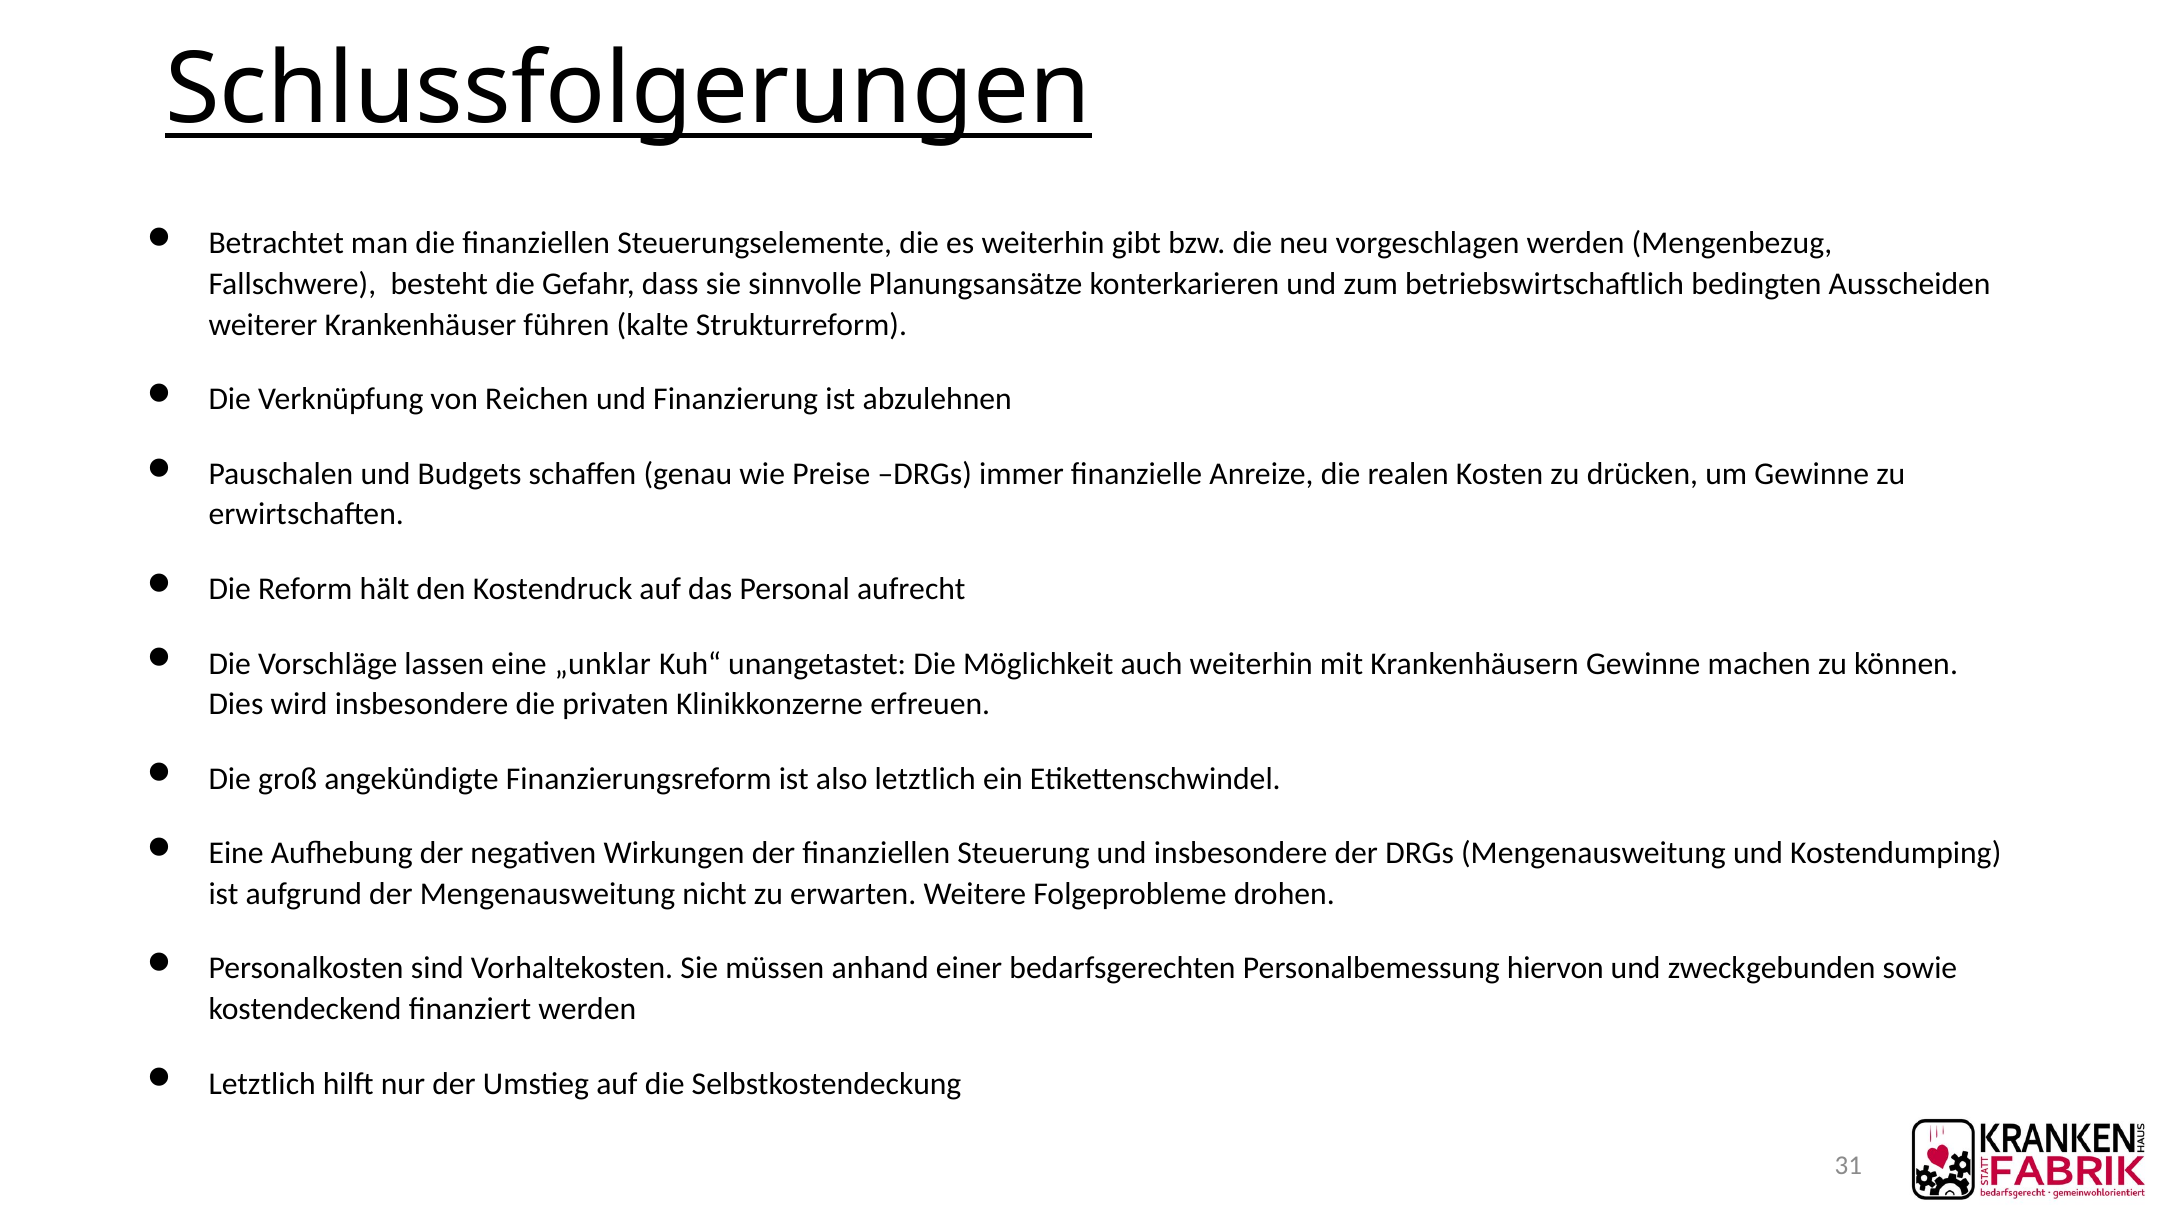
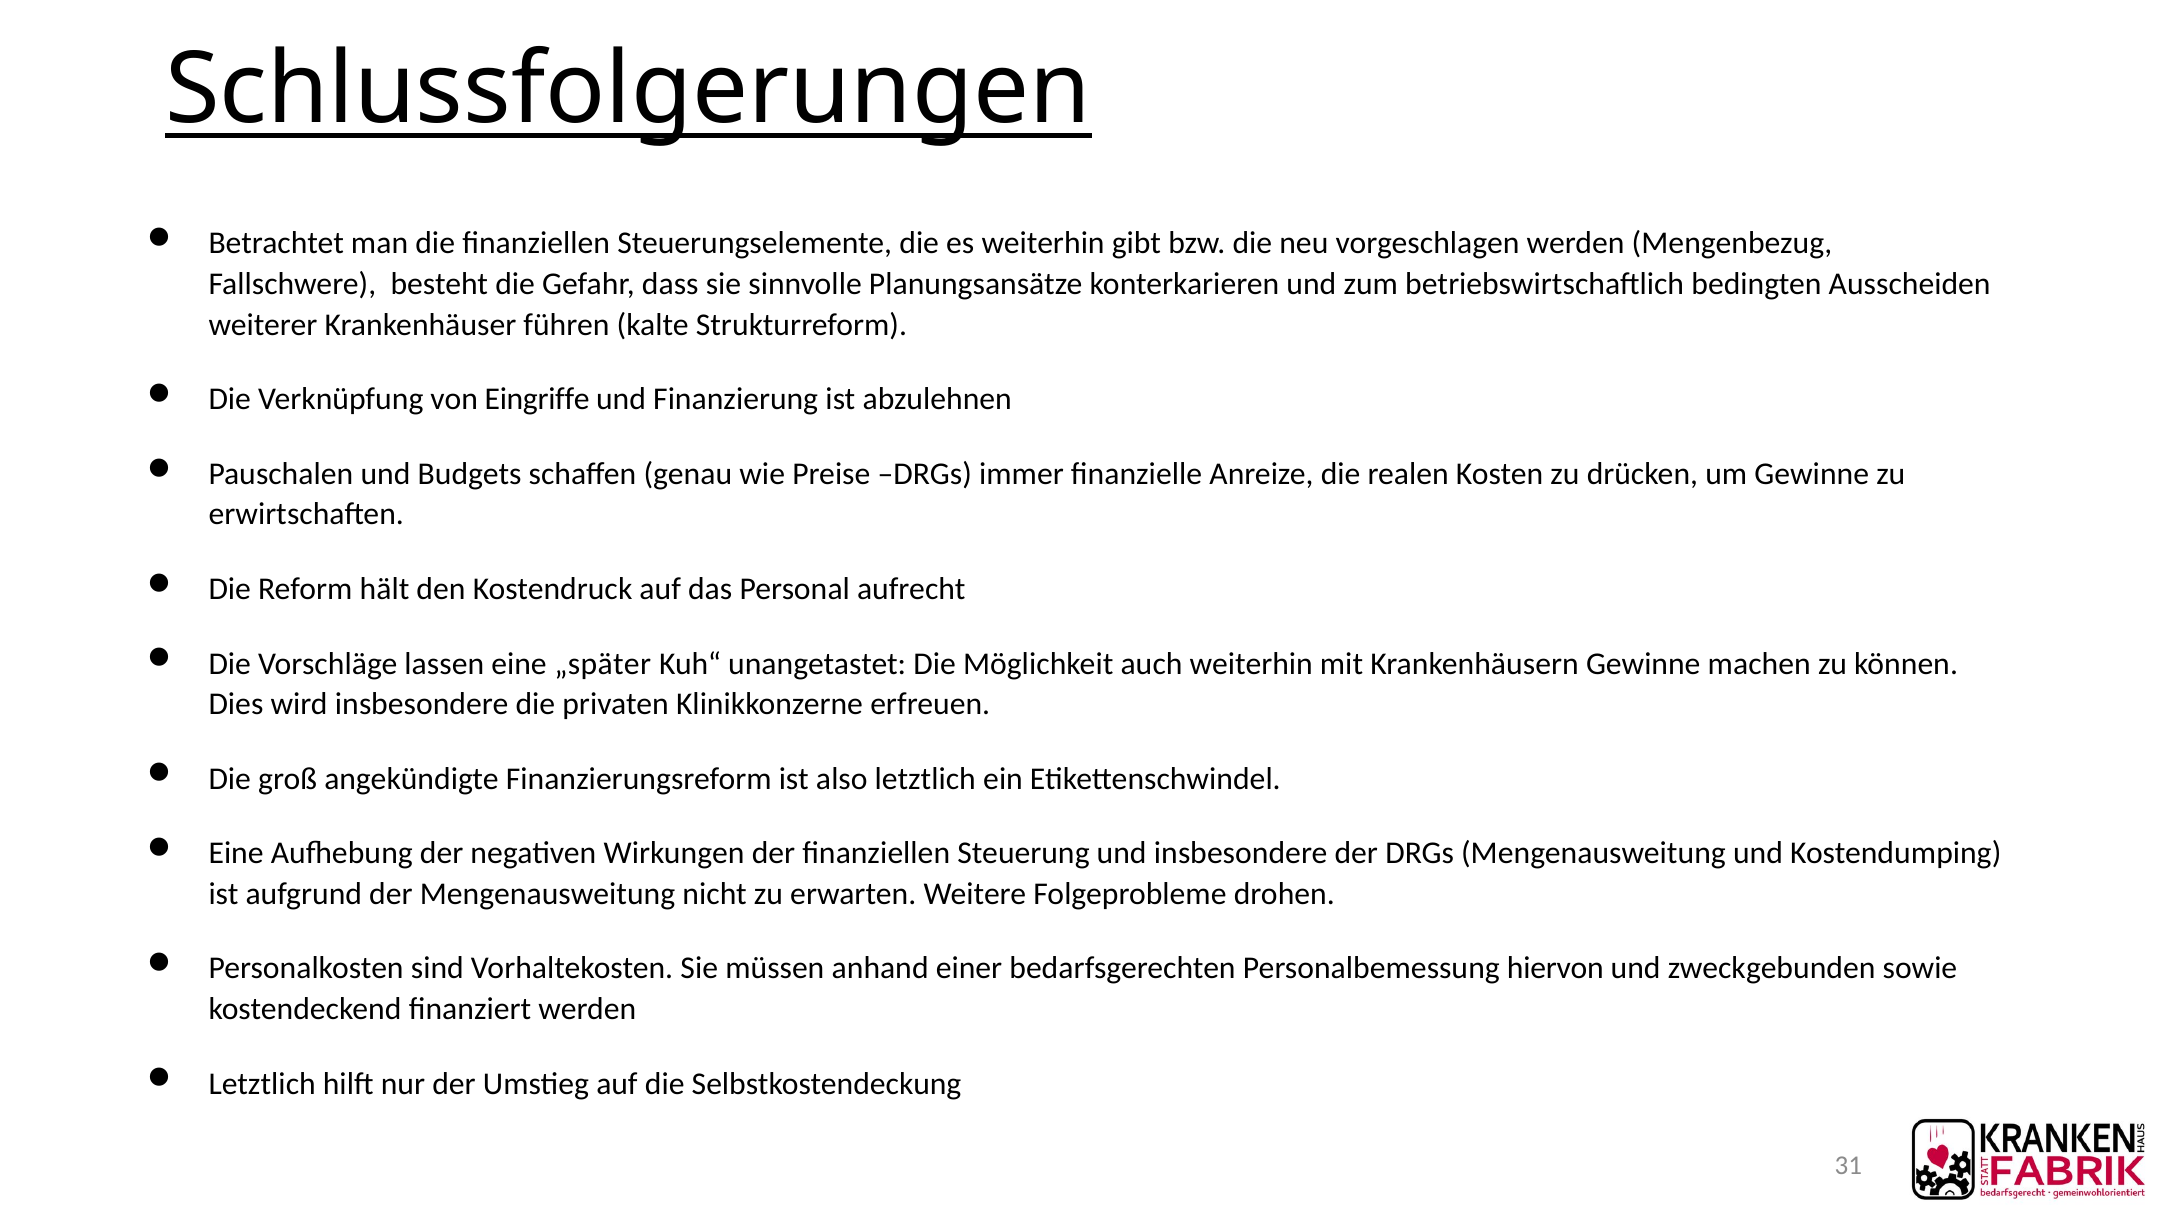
Reichen: Reichen -> Eingriffe
„unklar: „unklar -> „später
